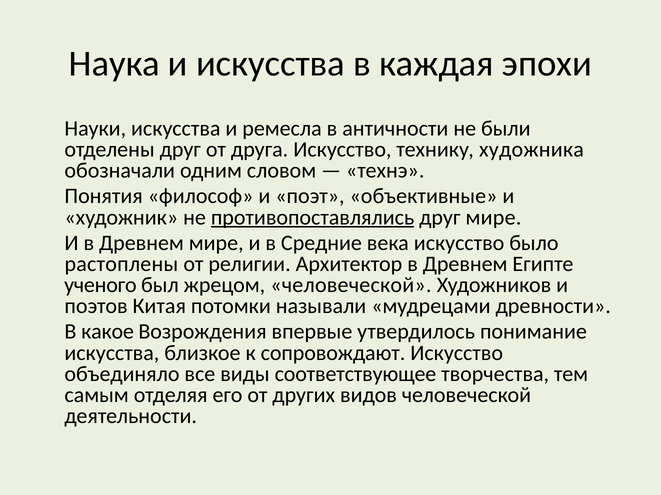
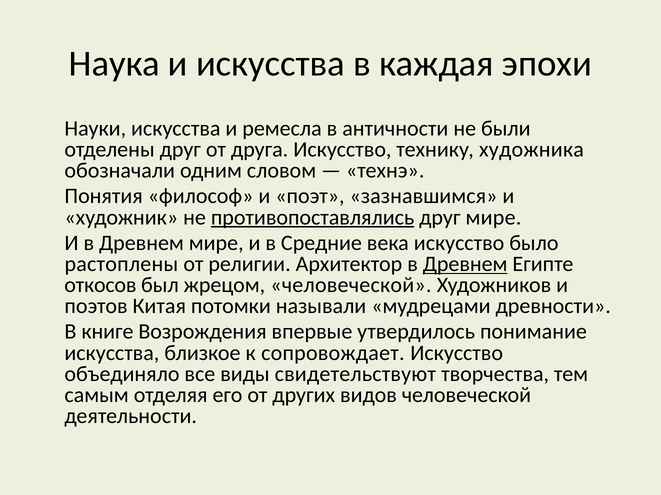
объективные: объективные -> зазнавшимся
Древнем at (465, 264) underline: none -> present
ученого: ученого -> откосов
какое: какое -> книге
сопровождают: сопровождают -> сопровождает
соответствующее: соответствующее -> свидетельствуют
